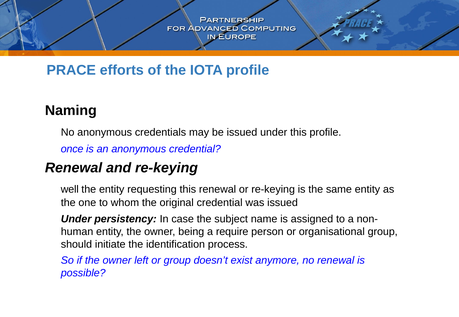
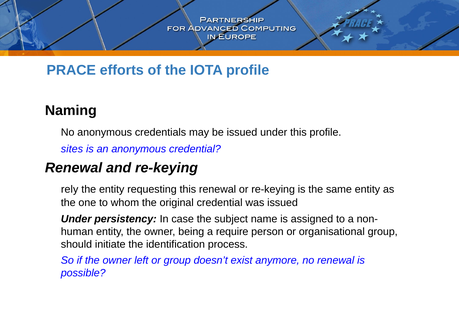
once: once -> sites
well: well -> rely
